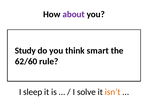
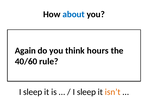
about colour: purple -> blue
Study: Study -> Again
smart: smart -> hours
62/60: 62/60 -> 40/60
solve at (86, 92): solve -> sleep
